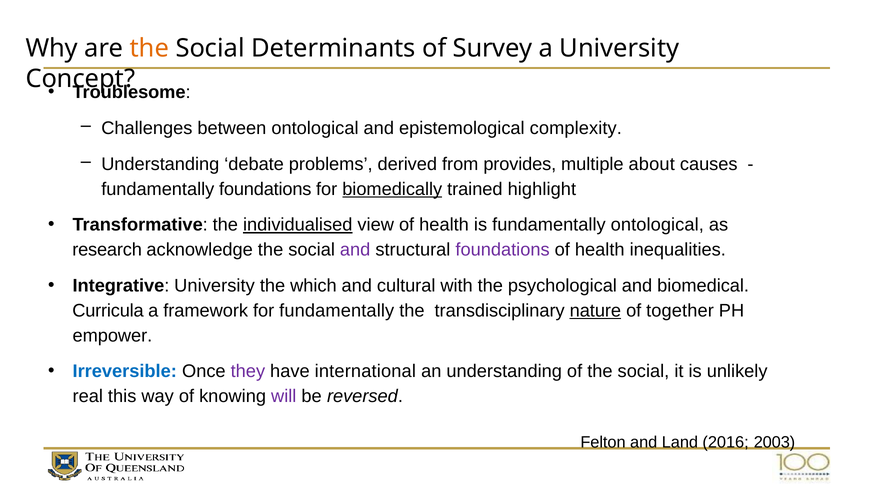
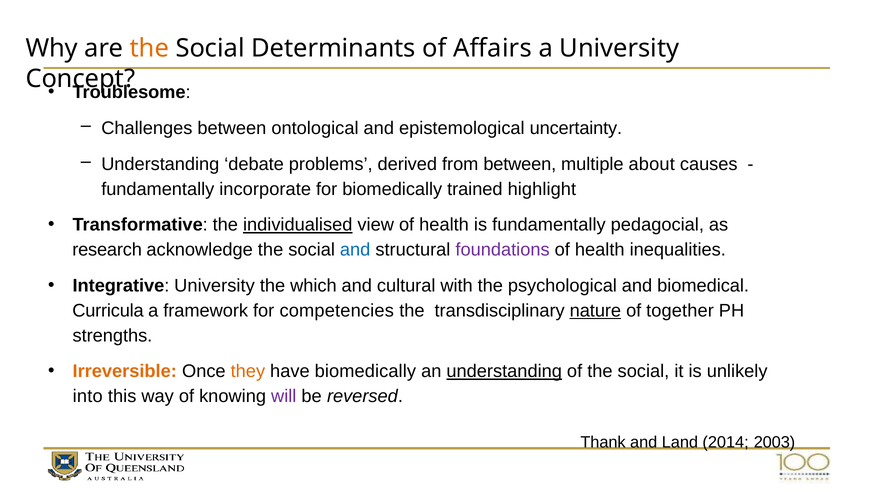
Survey: Survey -> Affairs
complexity: complexity -> uncertainty
from provides: provides -> between
fundamentally foundations: foundations -> incorporate
biomedically at (392, 189) underline: present -> none
fundamentally ontological: ontological -> pedagocial
and at (355, 250) colour: purple -> blue
for fundamentally: fundamentally -> competencies
empower: empower -> strengths
Irreversible colour: blue -> orange
they colour: purple -> orange
have international: international -> biomedically
understanding at (504, 371) underline: none -> present
real: real -> into
Felton: Felton -> Thank
2016: 2016 -> 2014
